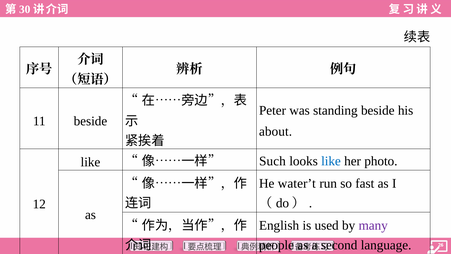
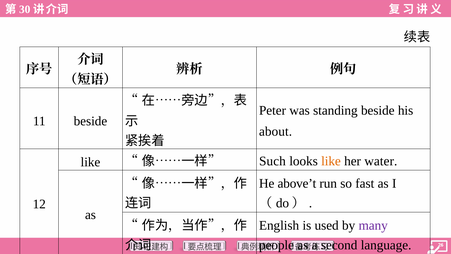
like at (331, 161) colour: blue -> orange
photo: photo -> water
water’t: water’t -> above’t
